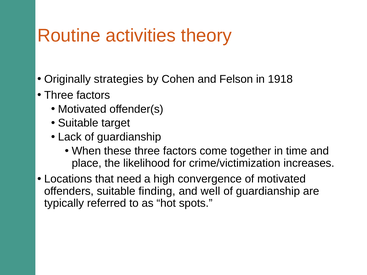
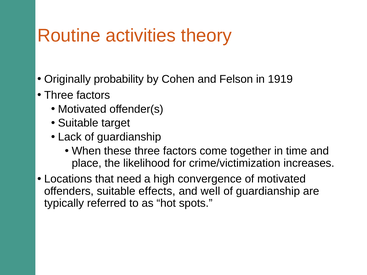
strategies: strategies -> probability
1918: 1918 -> 1919
finding: finding -> effects
